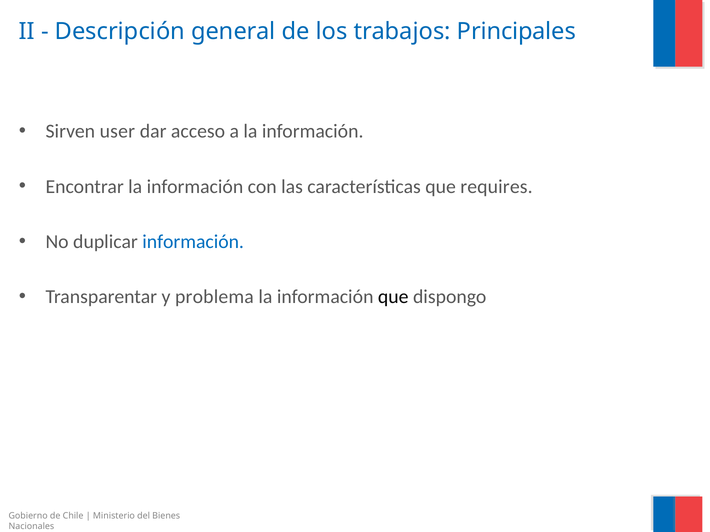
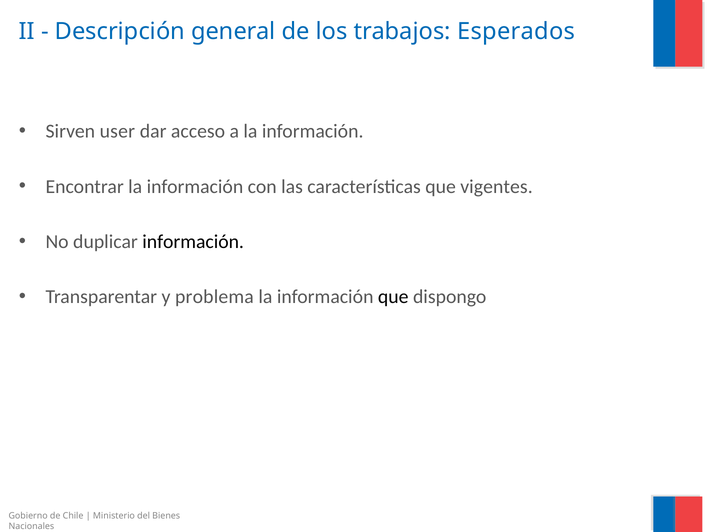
Principales: Principales -> Esperados
requires: requires -> vigentes
información at (193, 242) colour: blue -> black
